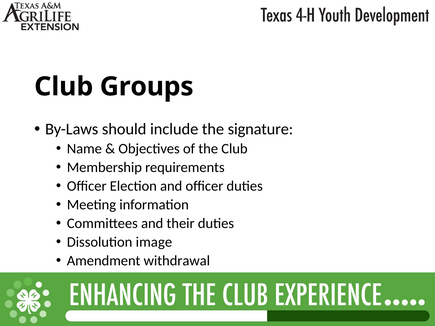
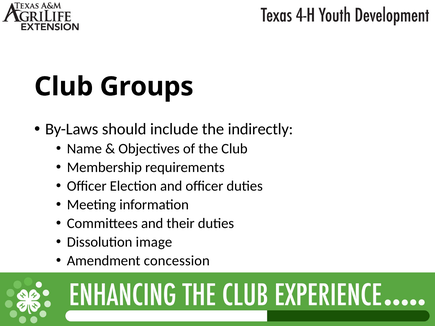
signature: signature -> indirectly
withdrawal: withdrawal -> concession
